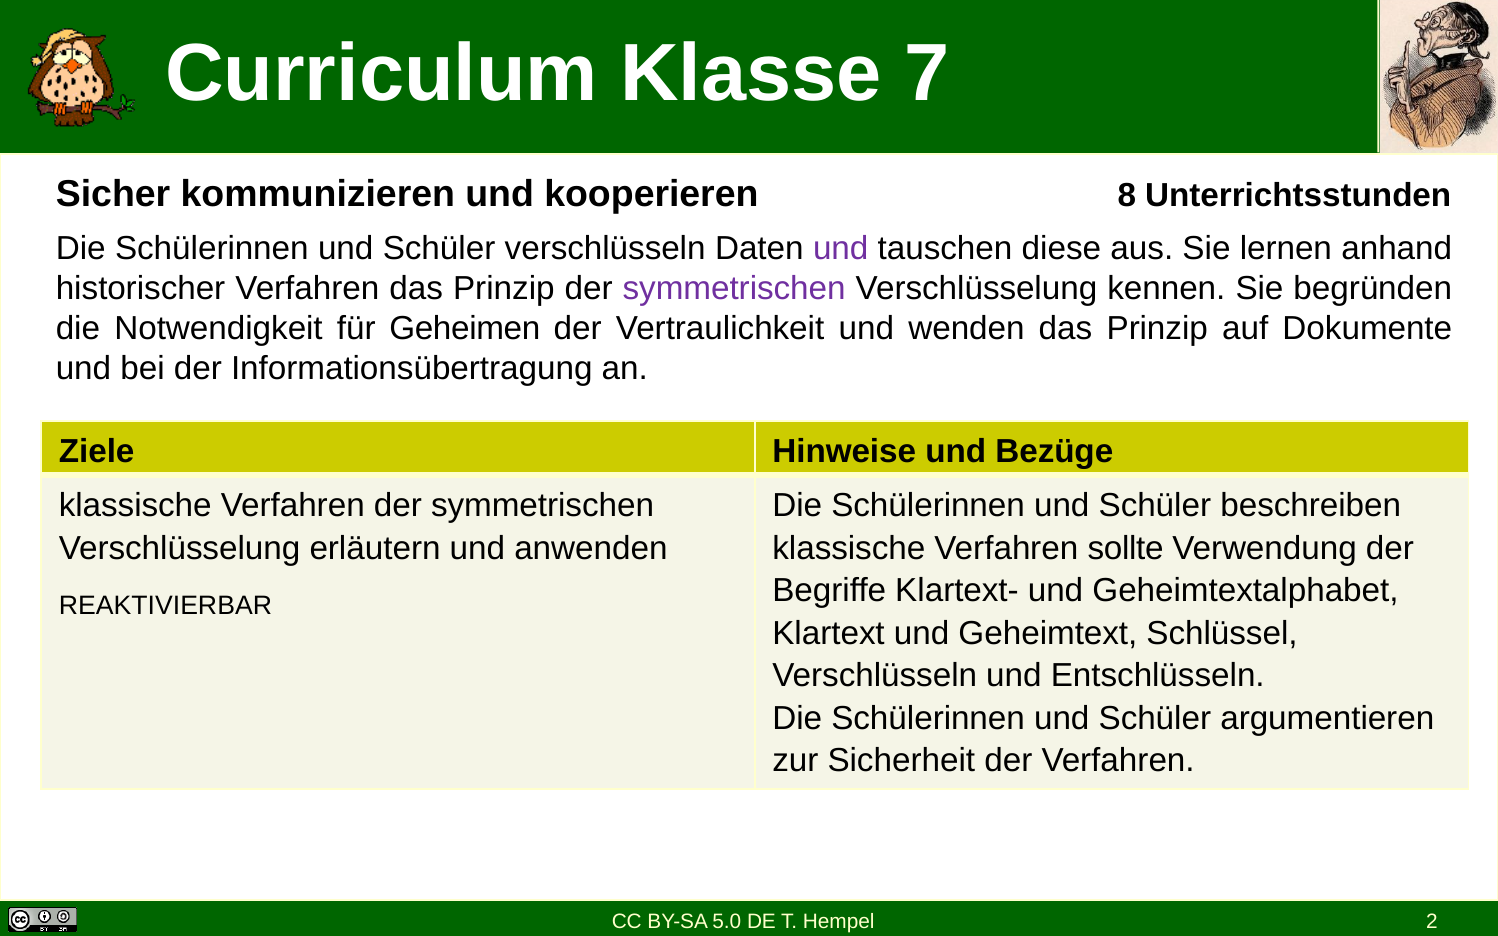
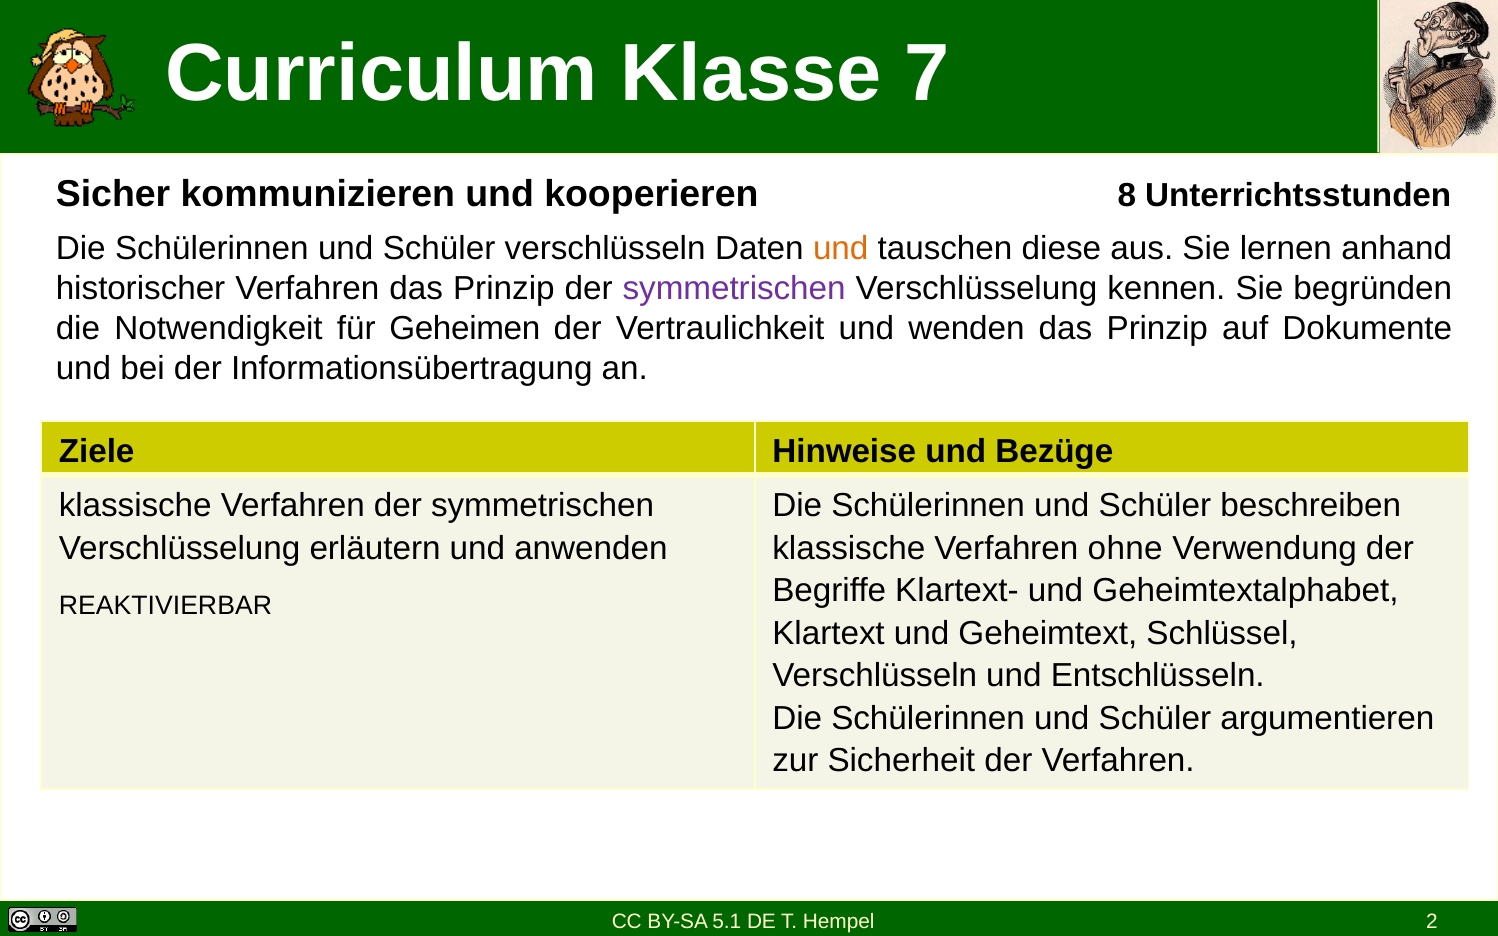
und at (841, 248) colour: purple -> orange
sollte: sollte -> ohne
5.0: 5.0 -> 5.1
